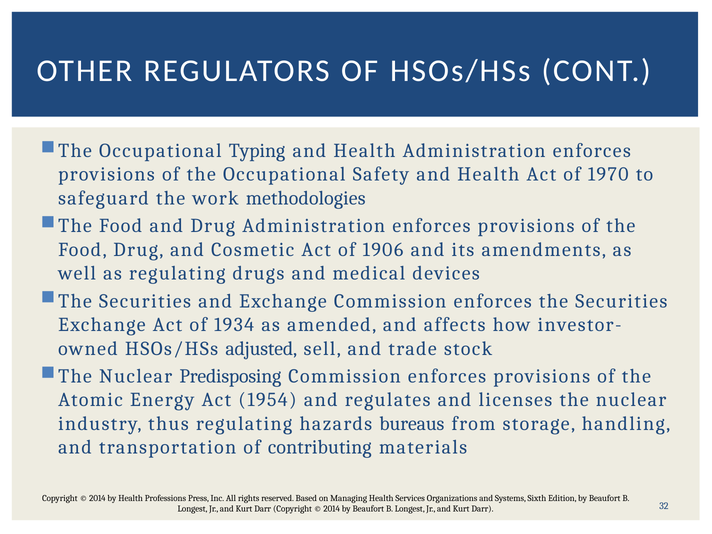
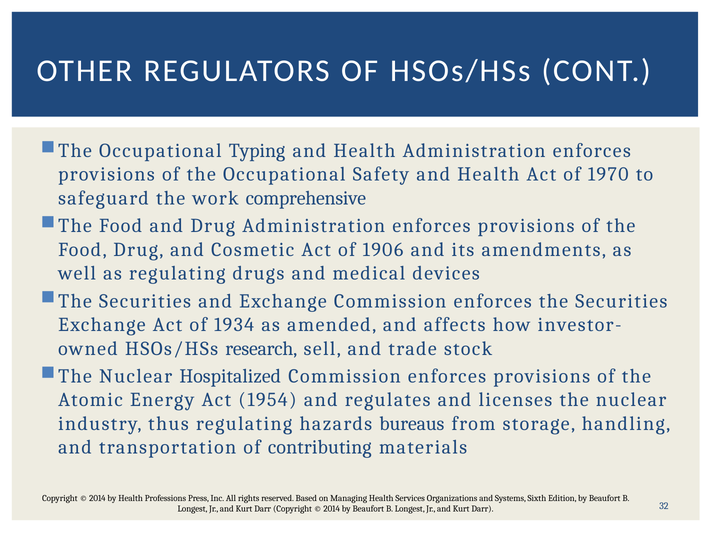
methodologies: methodologies -> comprehensive
adjusted: adjusted -> research
Predisposing: Predisposing -> Hospitalized
